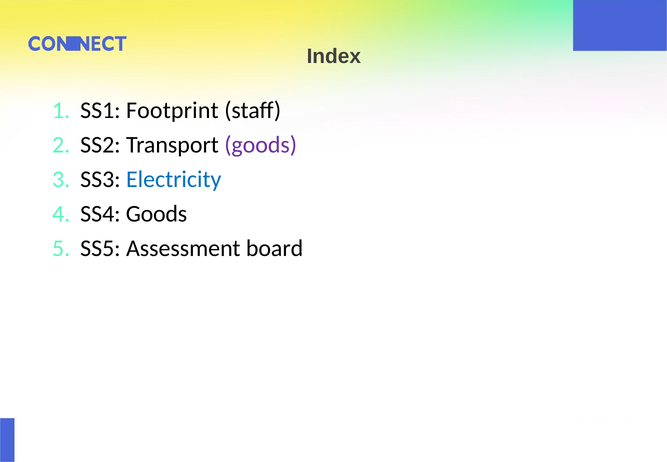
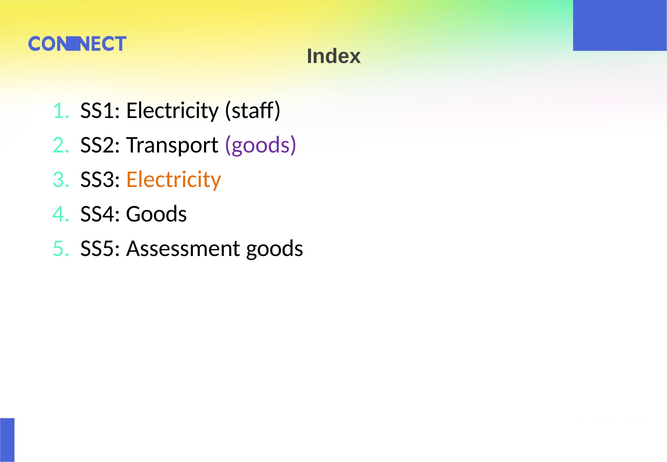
SS1 Footprint: Footprint -> Electricity
Electricity at (174, 179) colour: blue -> orange
Assessment board: board -> goods
